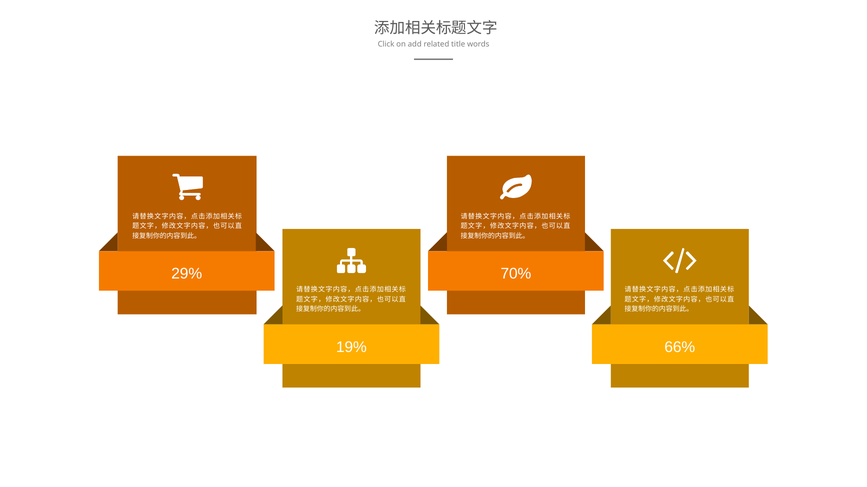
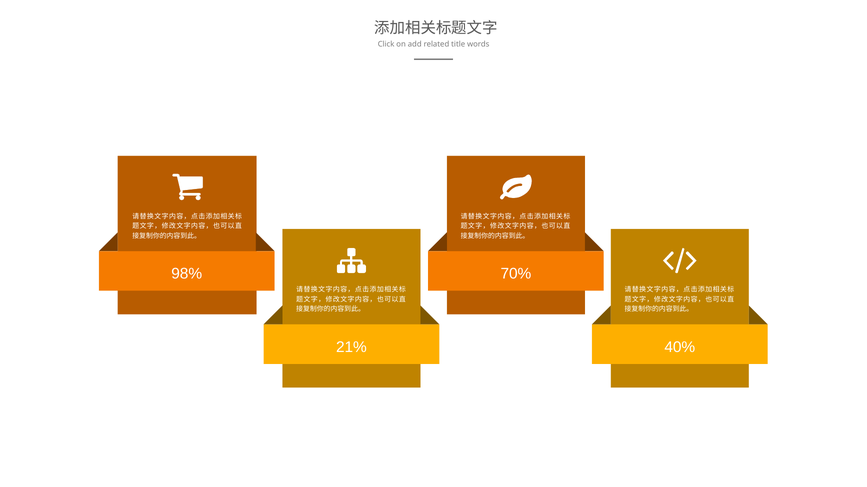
29%: 29% -> 98%
19%: 19% -> 21%
66%: 66% -> 40%
